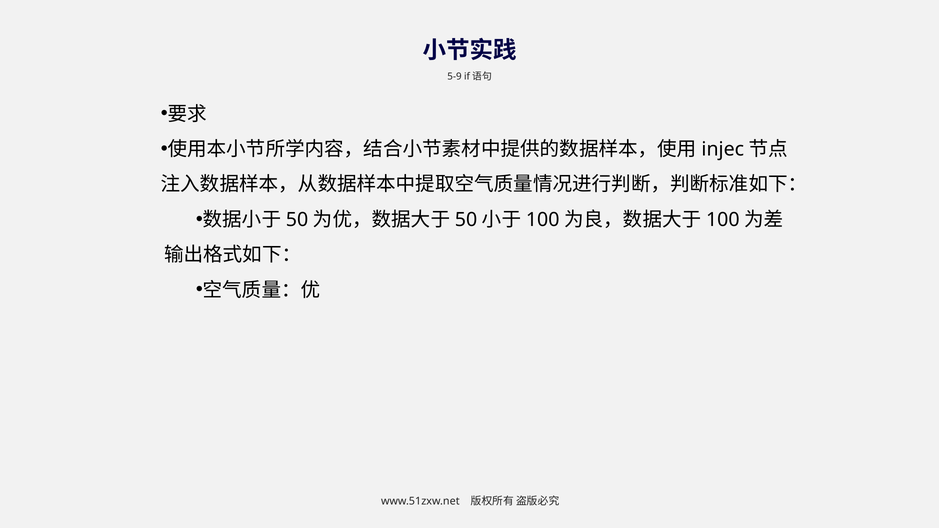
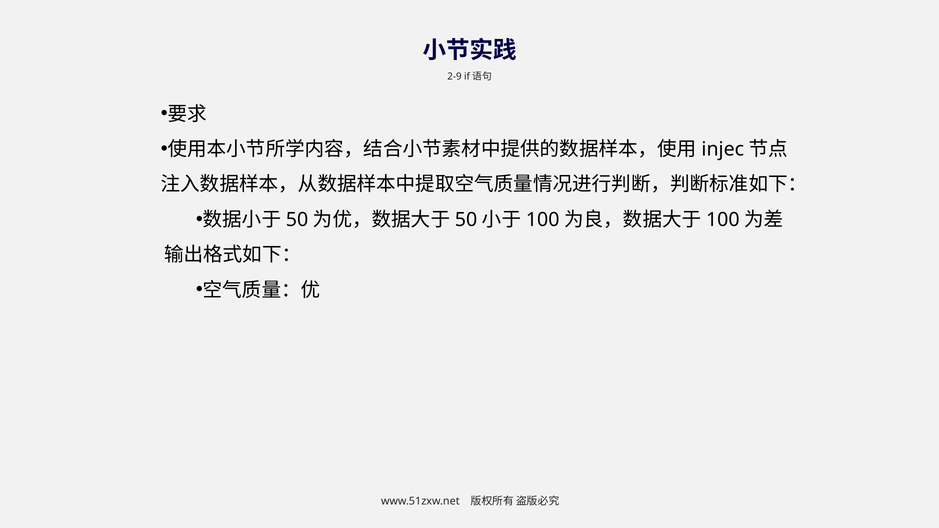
5-9: 5-9 -> 2-9
